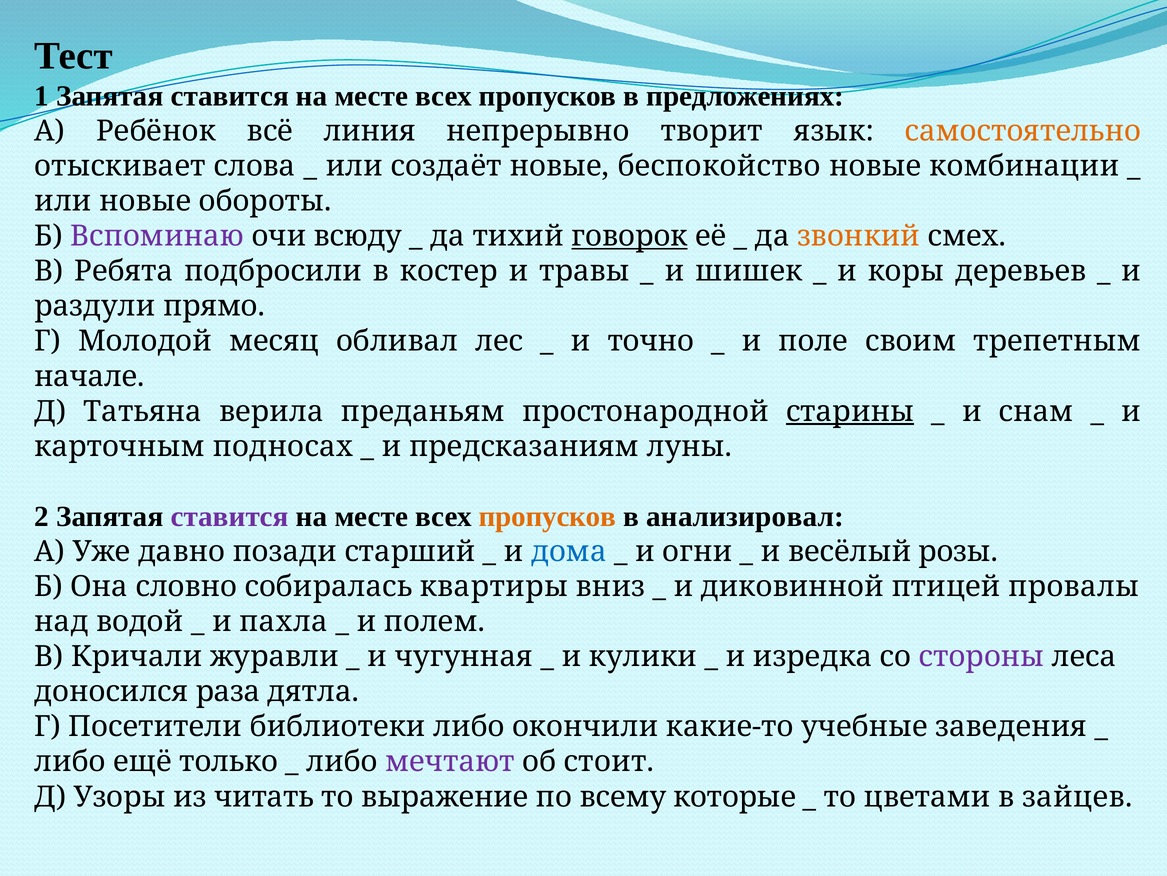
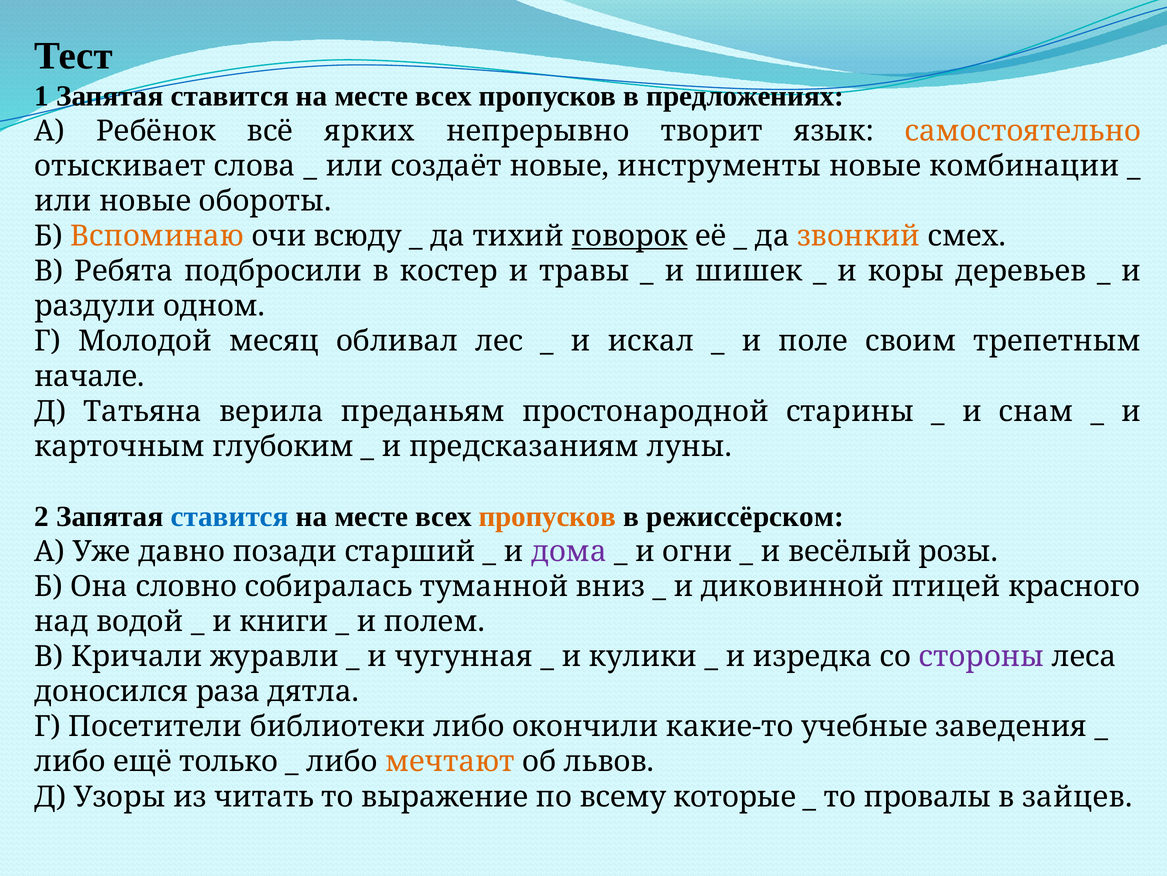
линия: линия -> ярких
беспокойство: беспокойство -> инструменты
Вспоминаю colour: purple -> orange
прямо: прямо -> одном
точно: точно -> искал
старины underline: present -> none
подносах: подносах -> глубоким
ставится at (230, 516) colour: purple -> blue
анализировал: анализировал -> режиссёрском
дома colour: blue -> purple
квартиры: квартиры -> туманной
провалы: провалы -> красного
пахла: пахла -> книги
мечтают colour: purple -> orange
стоит: стоит -> львов
цветами: цветами -> провалы
